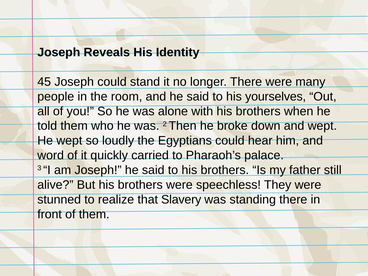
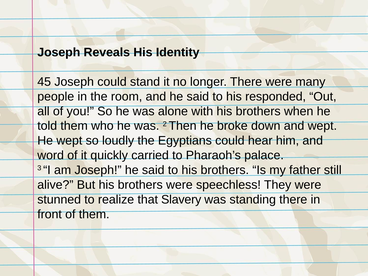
yourselves: yourselves -> responded
